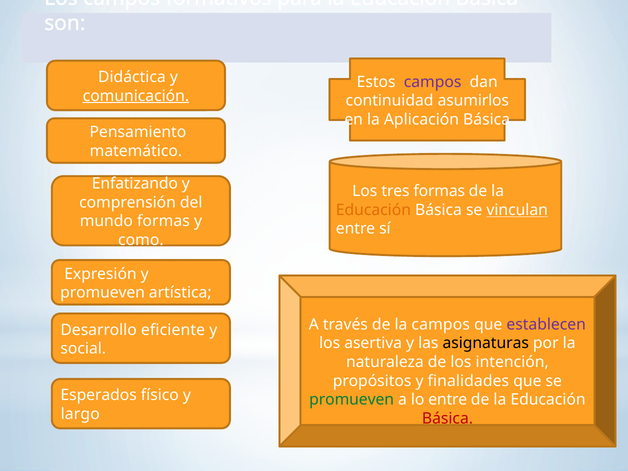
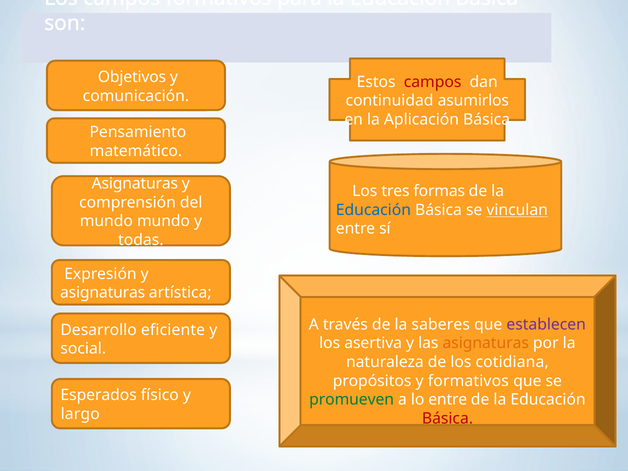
Didáctica: Didáctica -> Objetivos
campos at (433, 82) colour: purple -> red
comunicación underline: present -> none
Enfatizando at (135, 184): Enfatizando -> Asignaturas
Educación at (373, 210) colour: orange -> blue
mundo formas: formas -> mundo
como: como -> todas
promueven at (103, 293): promueven -> asignaturas
la campos: campos -> saberes
asignaturas at (486, 343) colour: black -> orange
intención: intención -> cotidiana
y finalidades: finalidades -> formativos
